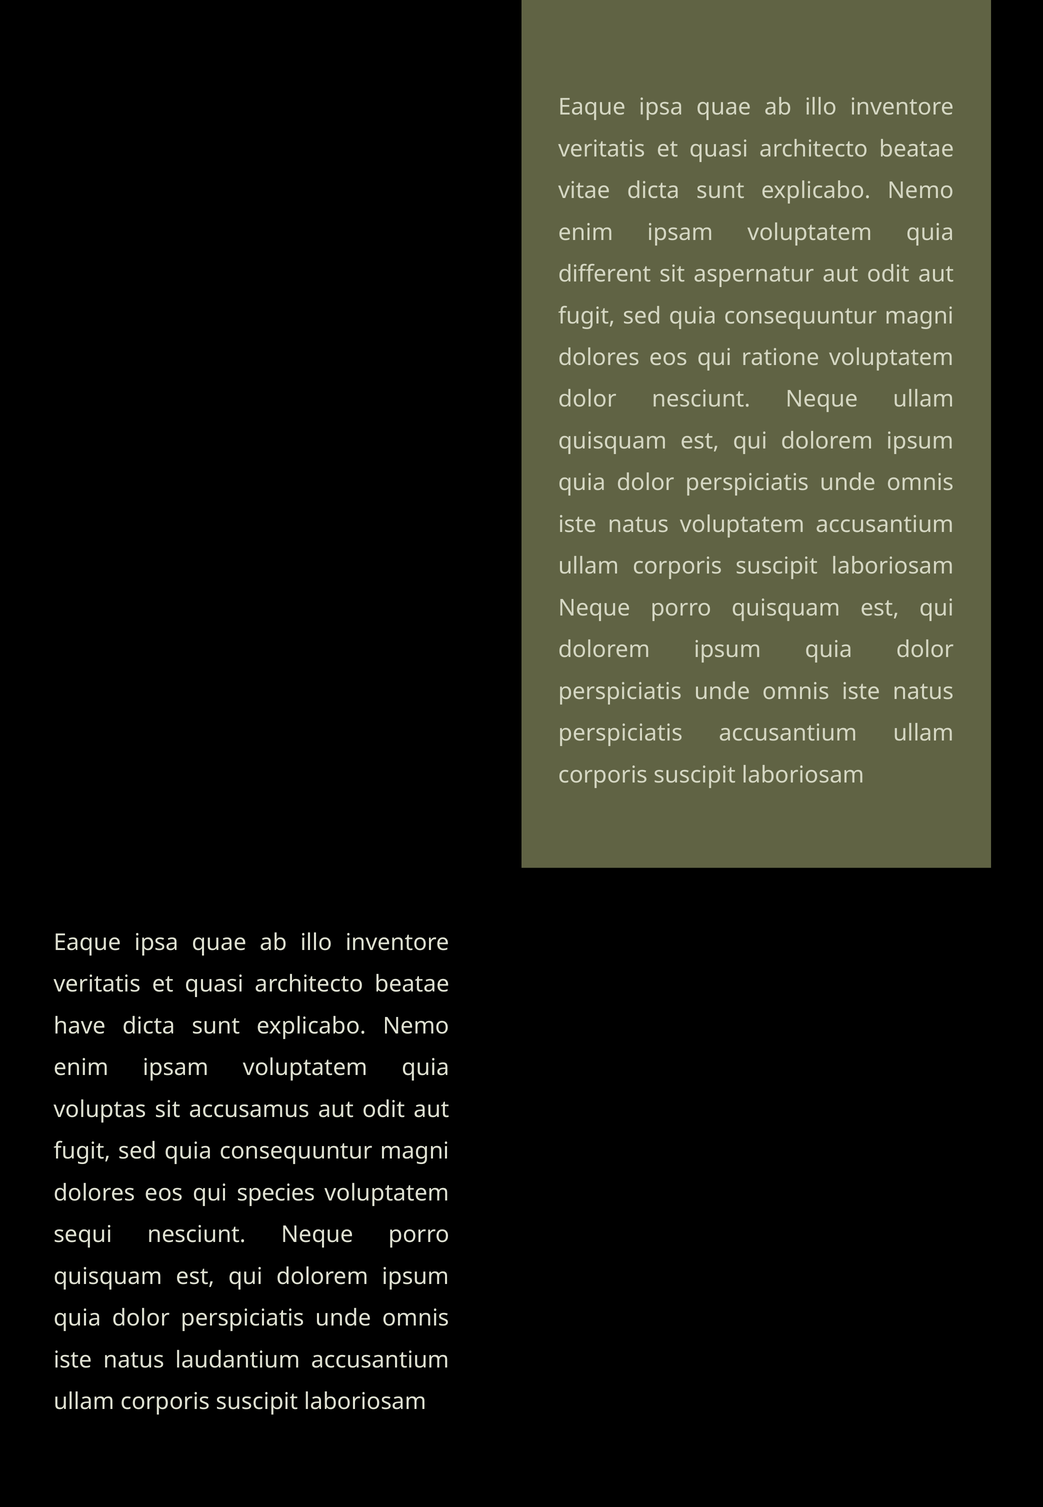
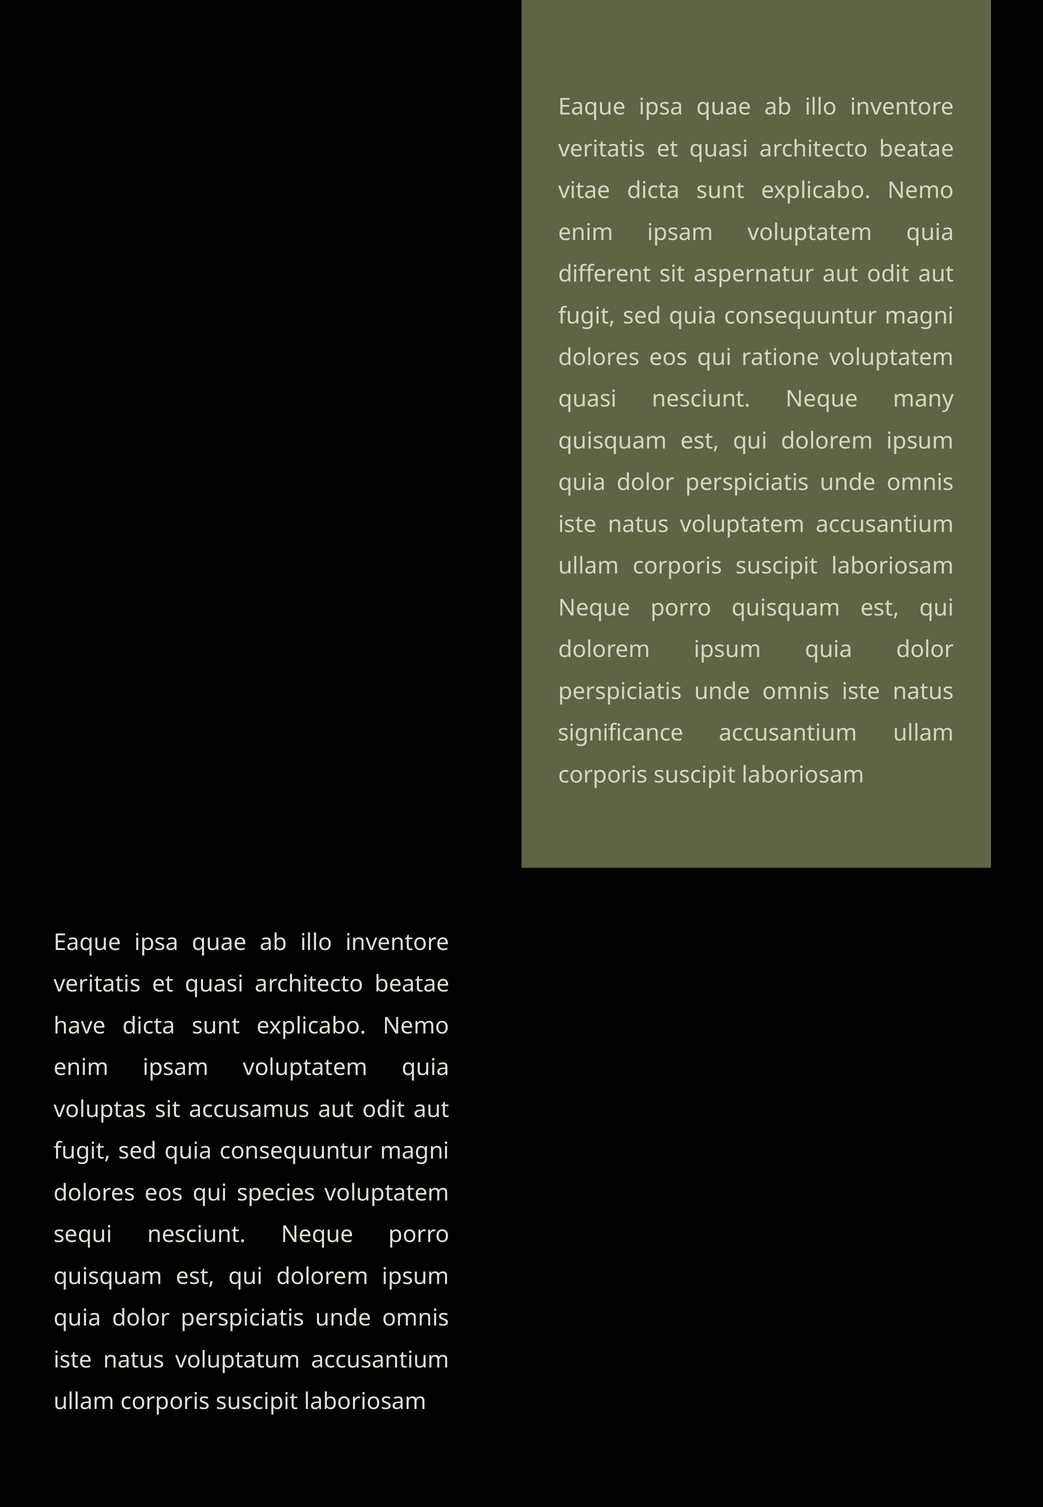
dolor at (587, 399): dolor -> quasi
Neque ullam: ullam -> many
perspiciatis at (620, 733): perspiciatis -> significance
laudantium: laudantium -> voluptatum
